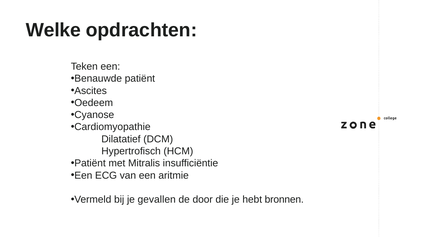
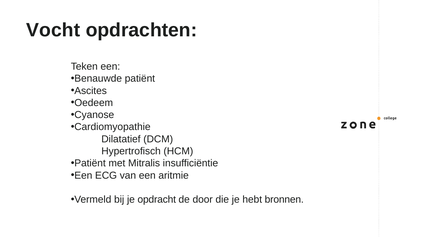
Welke: Welke -> Vocht
gevallen: gevallen -> opdracht
